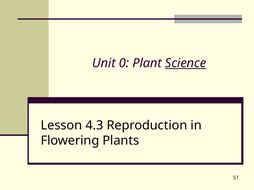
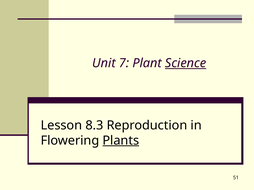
0: 0 -> 7
4.3: 4.3 -> 8.3
Plants underline: none -> present
